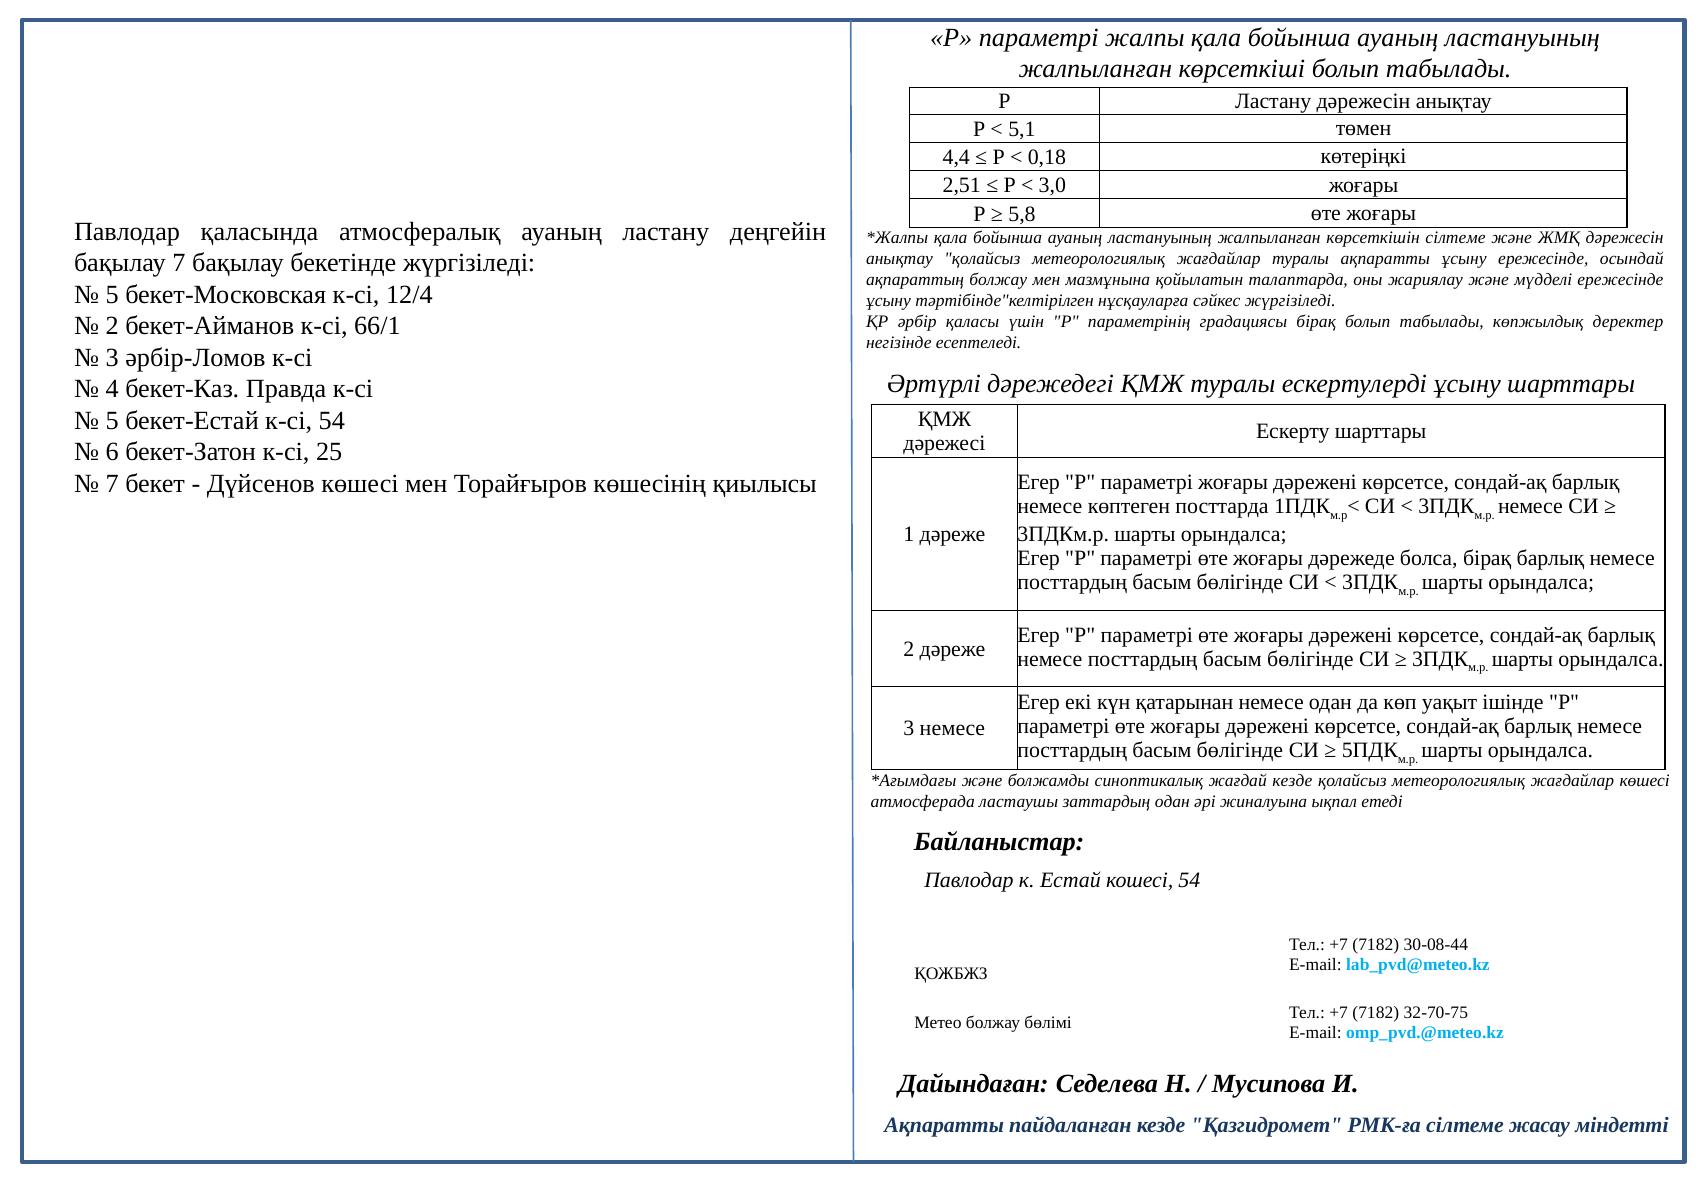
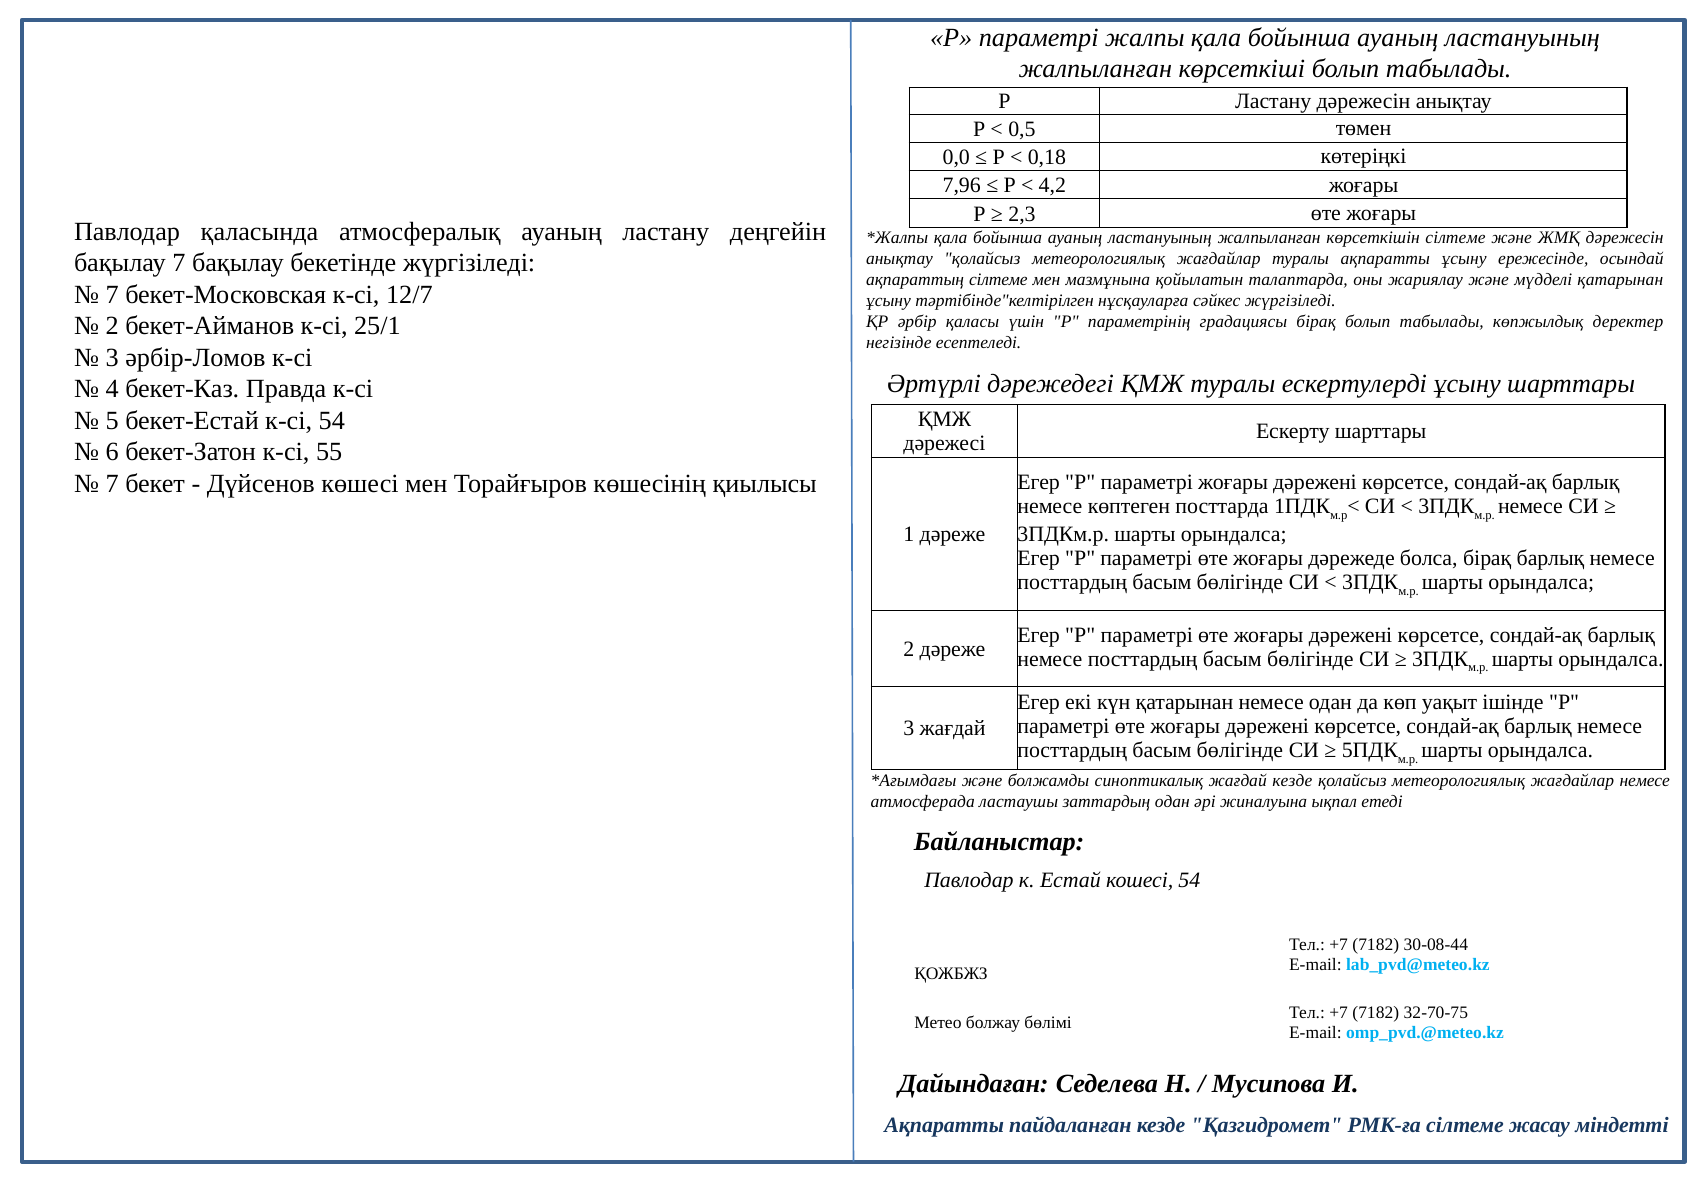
5,1: 5,1 -> 0,5
4,4: 4,4 -> 0,0
2,51: 2,51 -> 7,96
3,0: 3,0 -> 4,2
5,8: 5,8 -> 2,3
ақпараттың болжау: болжау -> сілтеме
мүдделі ережесінде: ережесінде -> қатарынан
5 at (112, 295): 5 -> 7
12/4: 12/4 -> 12/7
66/1: 66/1 -> 25/1
25: 25 -> 55
3 немесе: немесе -> жағдай
жағдайлар көшесі: көшесі -> немесе
